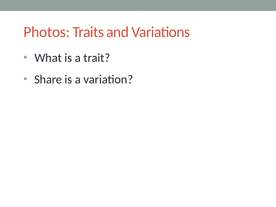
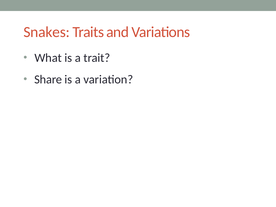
Photos: Photos -> Snakes
